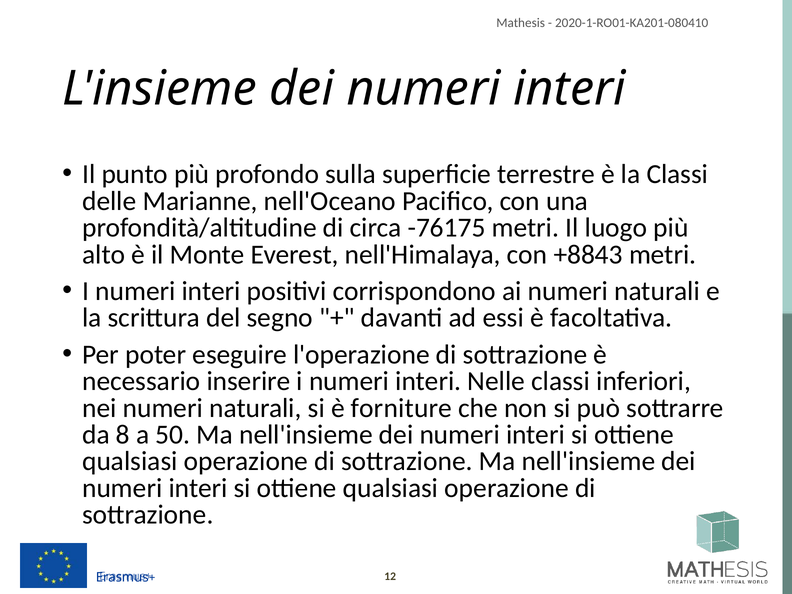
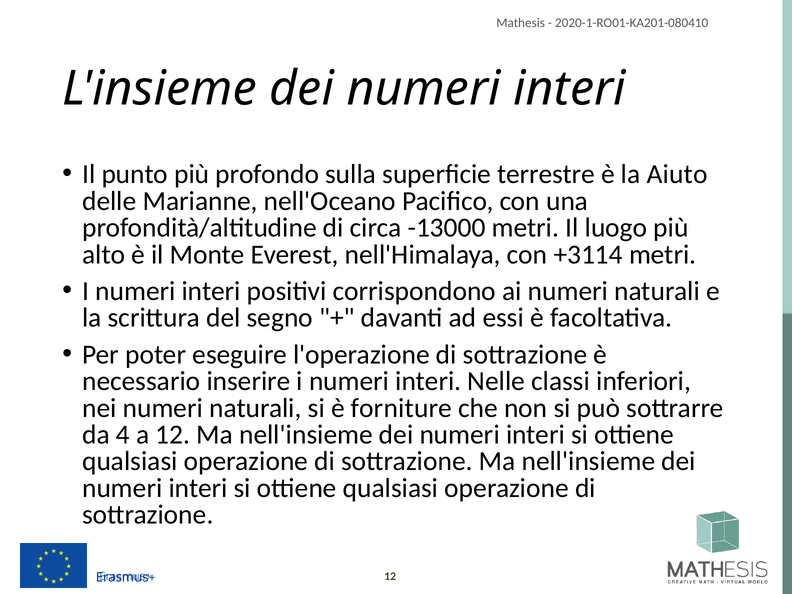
la Classi: Classi -> Aiuto
-76175: -76175 -> -13000
+8843: +8843 -> +3114
8: 8 -> 4
a 50: 50 -> 12
